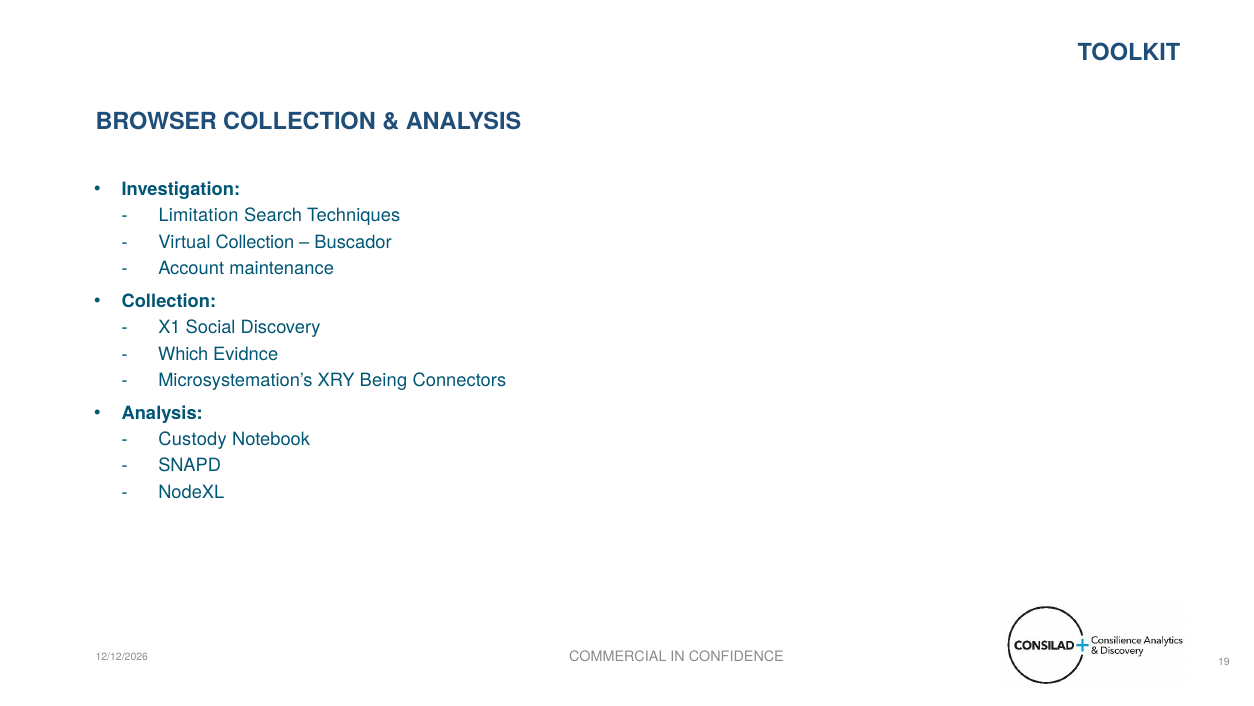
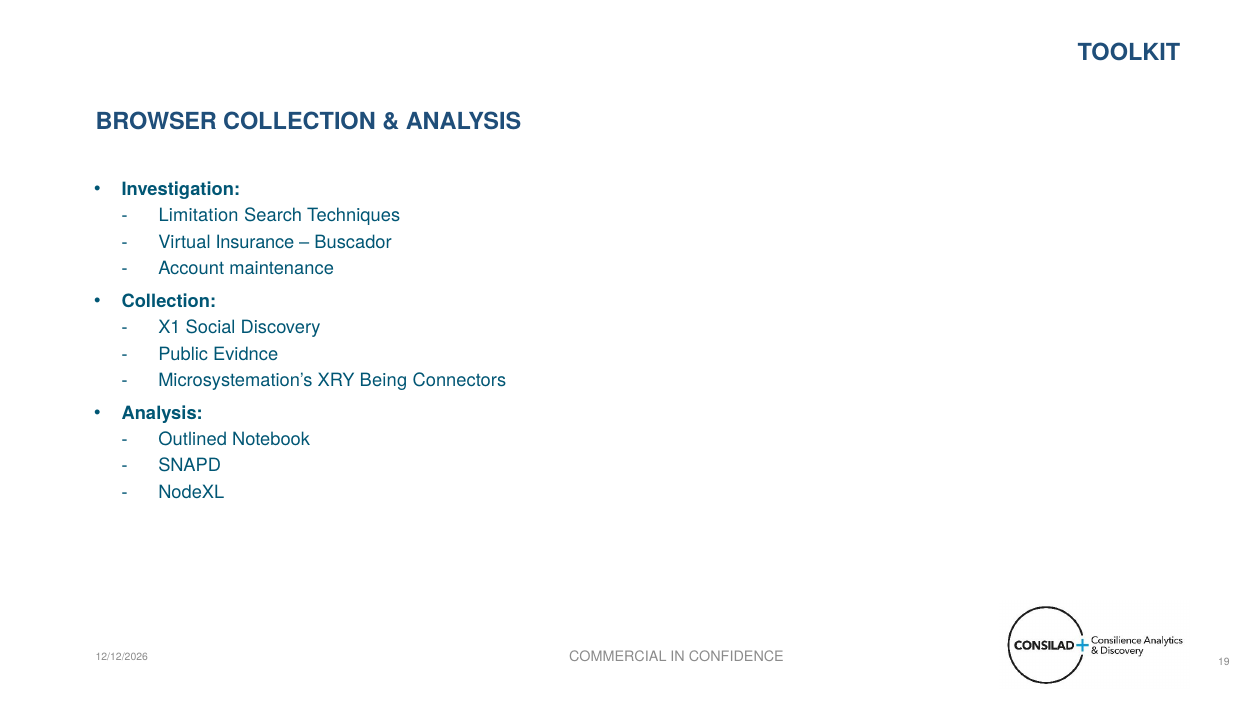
Virtual Collection: Collection -> Insurance
Which: Which -> Public
Custody: Custody -> Outlined
